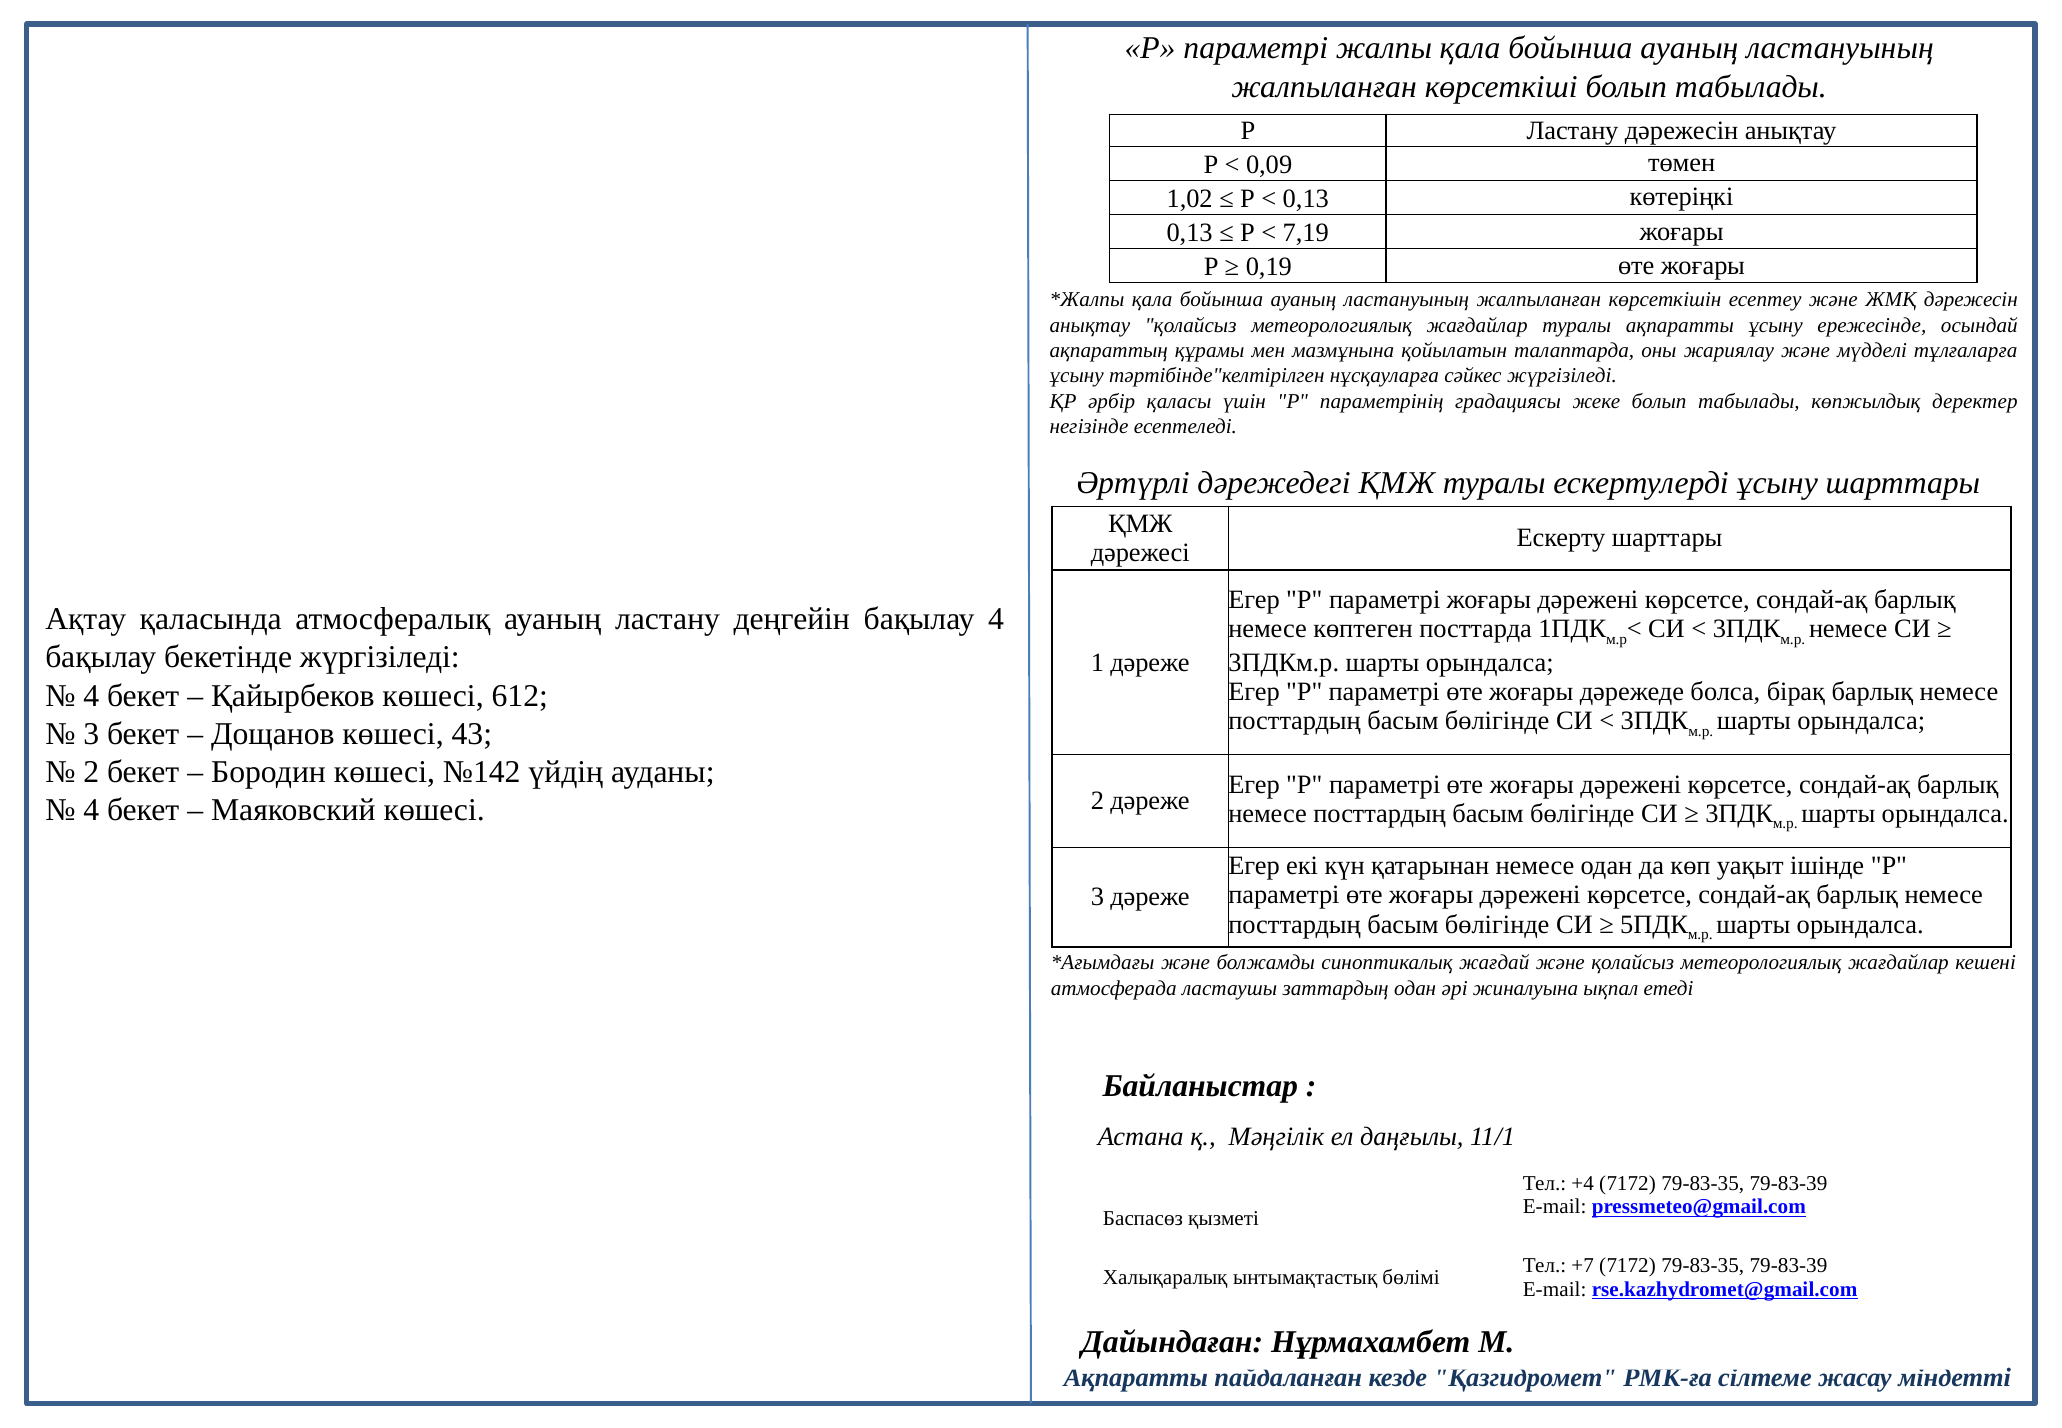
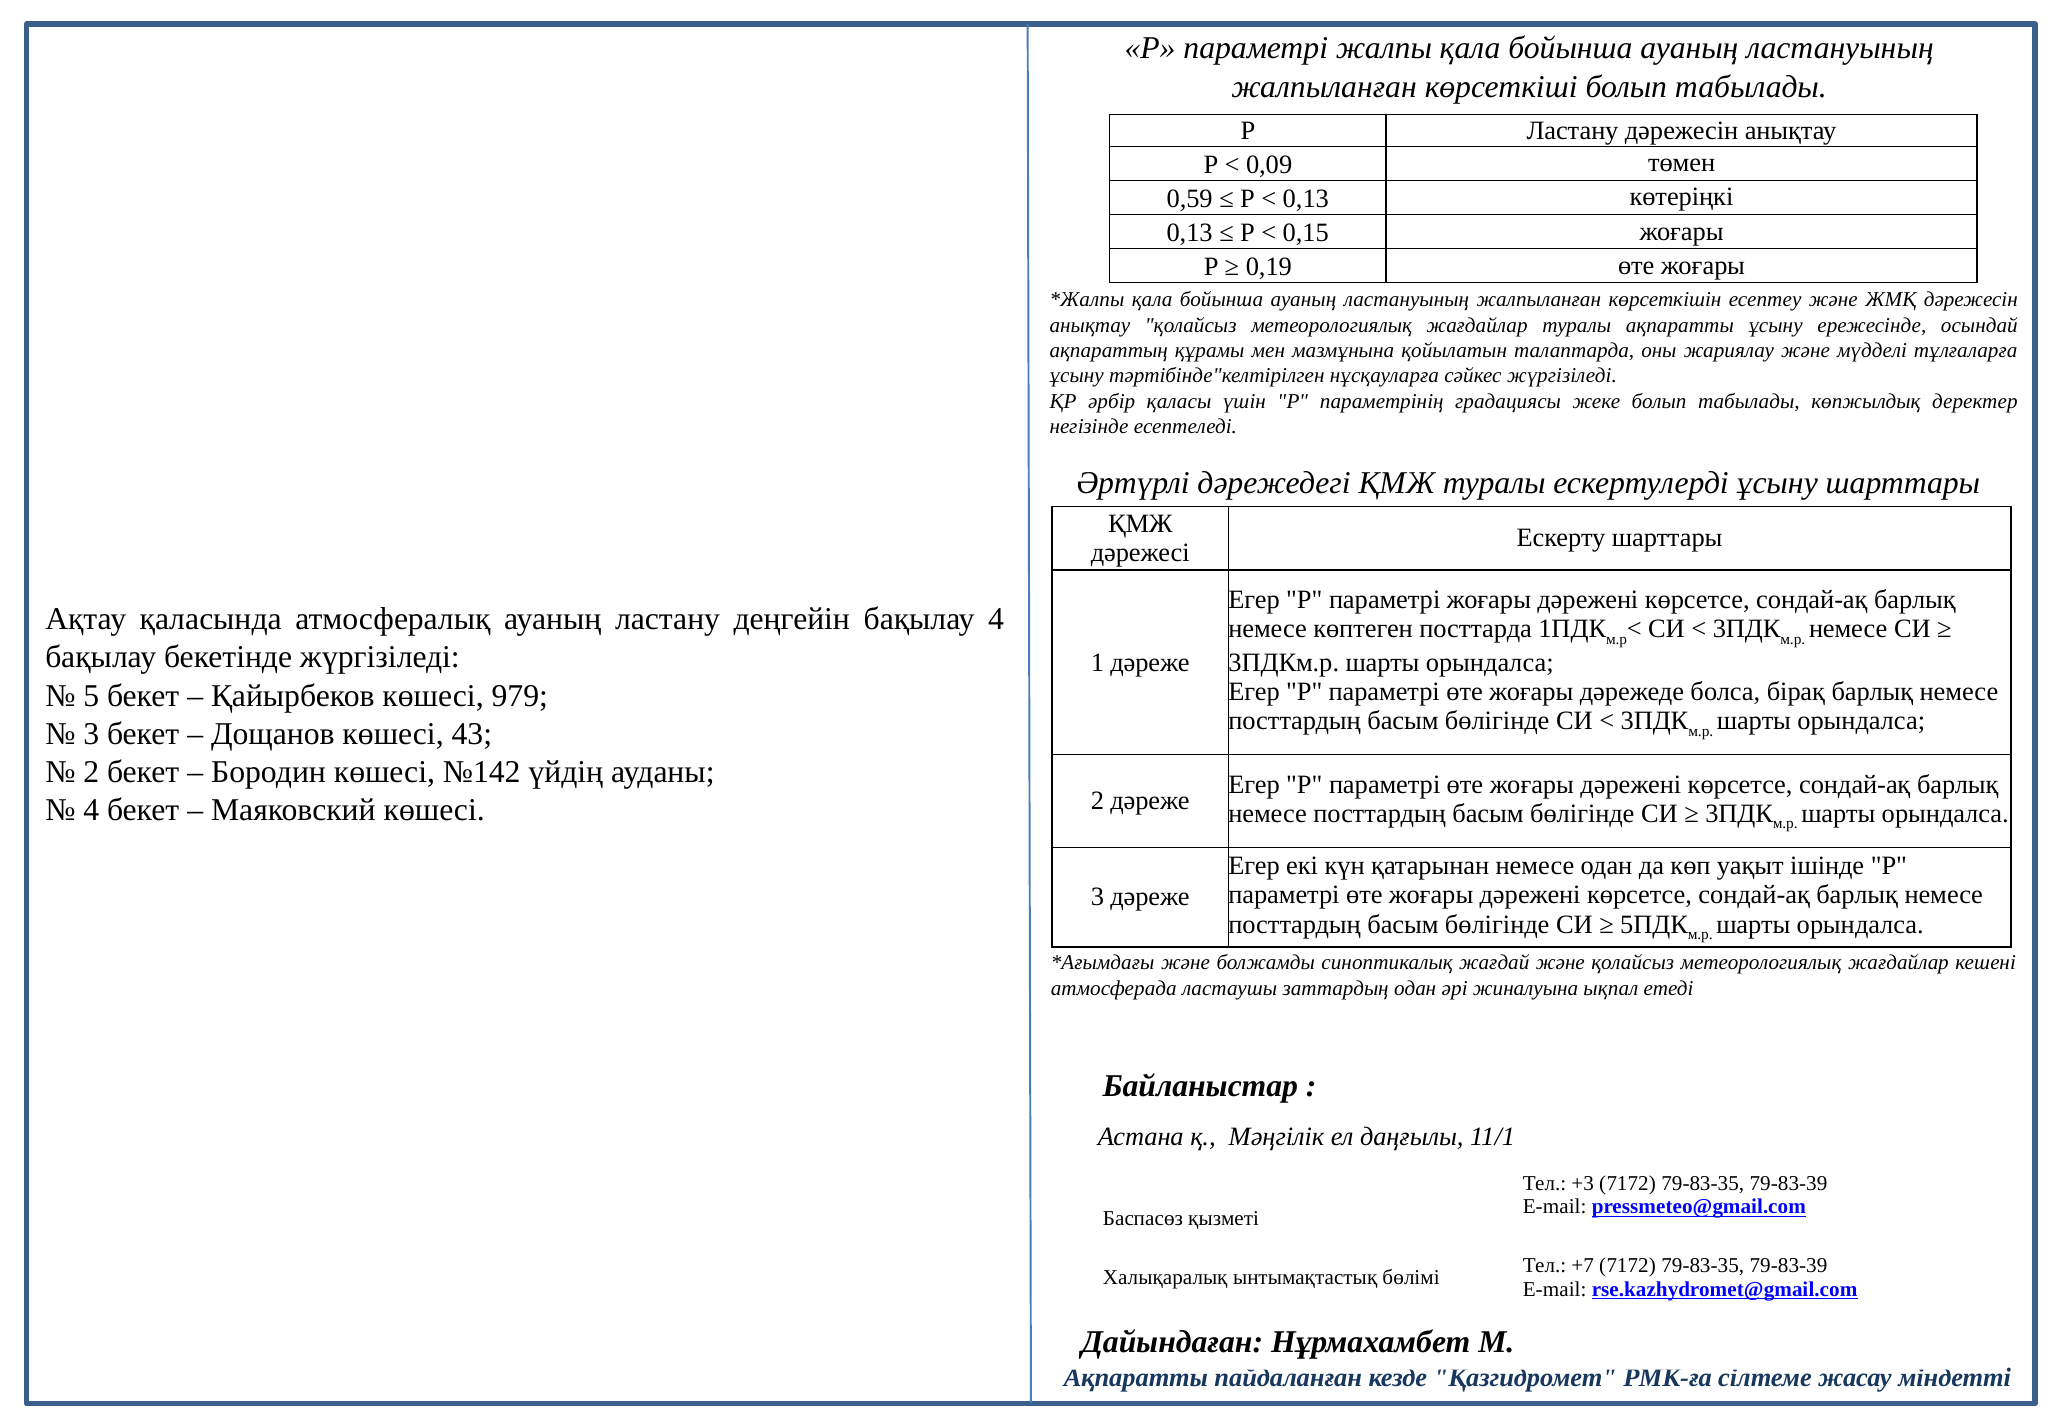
1,02: 1,02 -> 0,59
7,19: 7,19 -> 0,15
4 at (91, 695): 4 -> 5
612: 612 -> 979
+4: +4 -> +3
